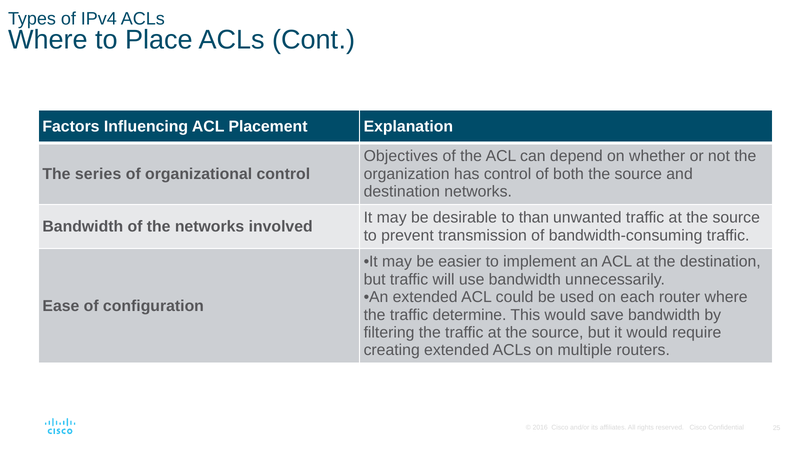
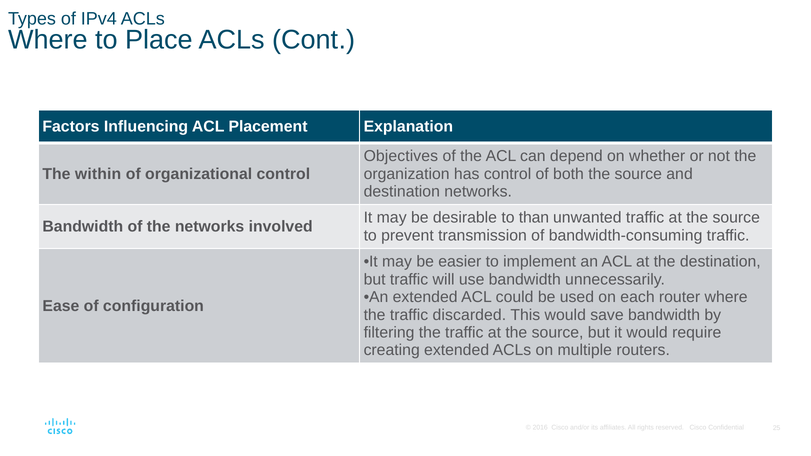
series: series -> within
determine: determine -> discarded
